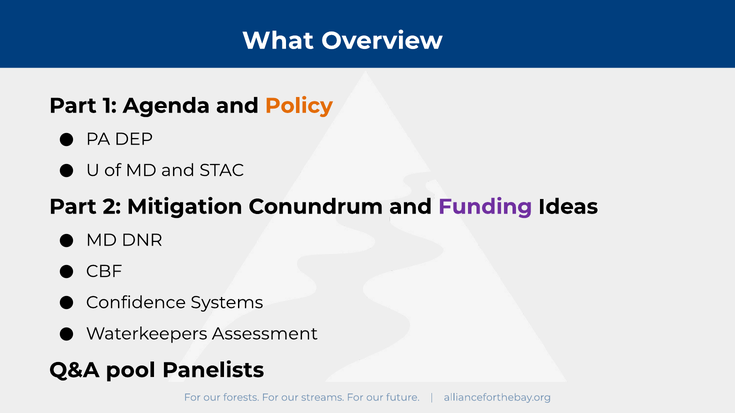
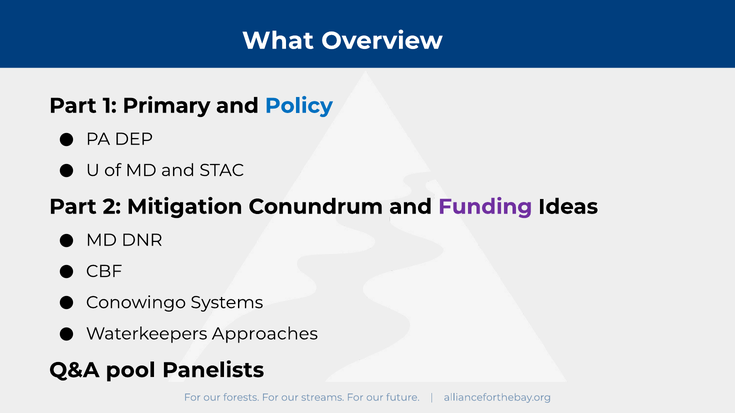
Agenda: Agenda -> Primary
Policy colour: orange -> blue
Confidence: Confidence -> Conowingo
Assessment: Assessment -> Approaches
